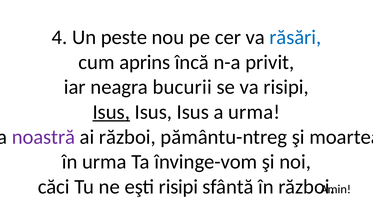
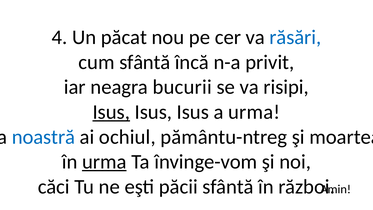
peste: peste -> păcat
cum aprins: aprins -> sfântă
noastră colour: purple -> blue
ai război: război -> ochiul
urma at (104, 162) underline: none -> present
eşti risipi: risipi -> păcii
